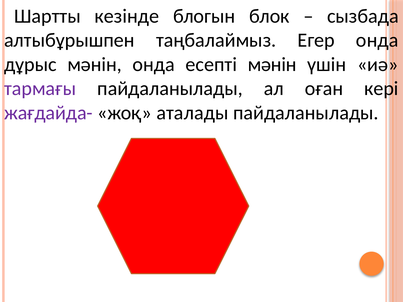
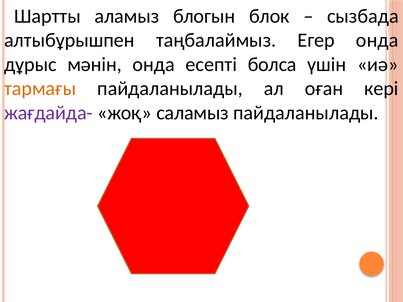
кезінде: кезінде -> аламыз
есепті мәнін: мәнін -> болса
тармағы colour: purple -> orange
аталады: аталады -> саламыз
